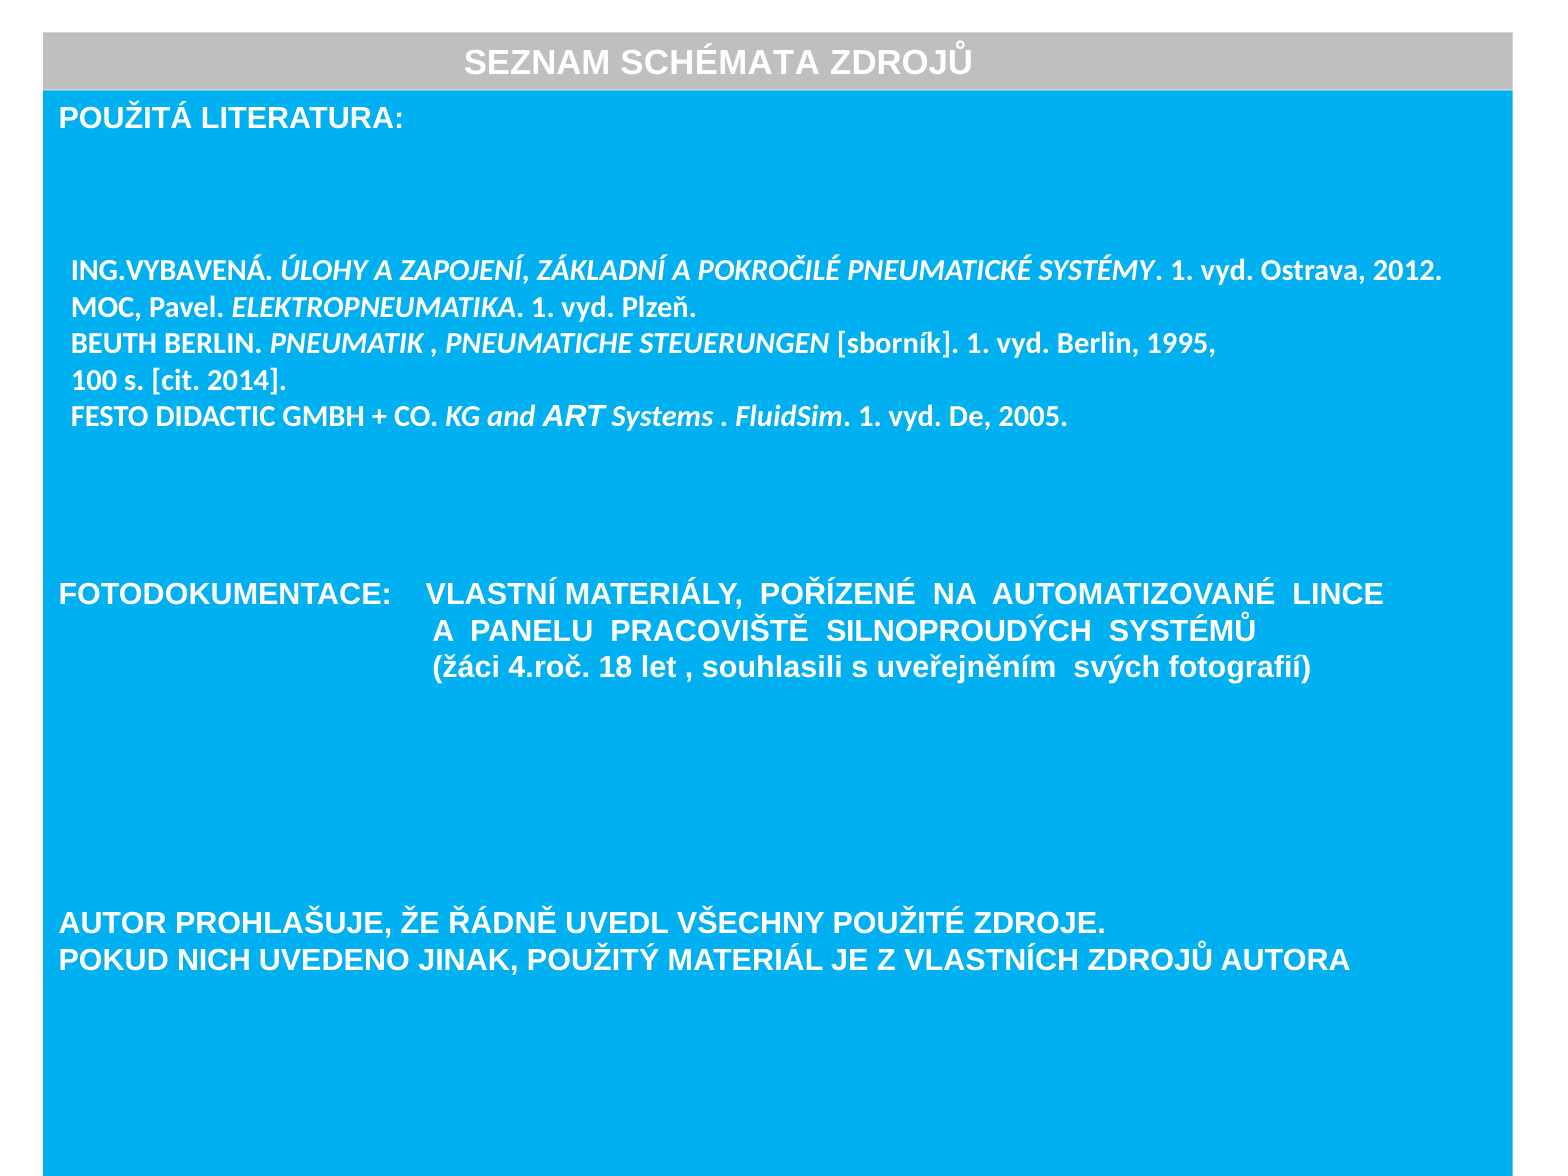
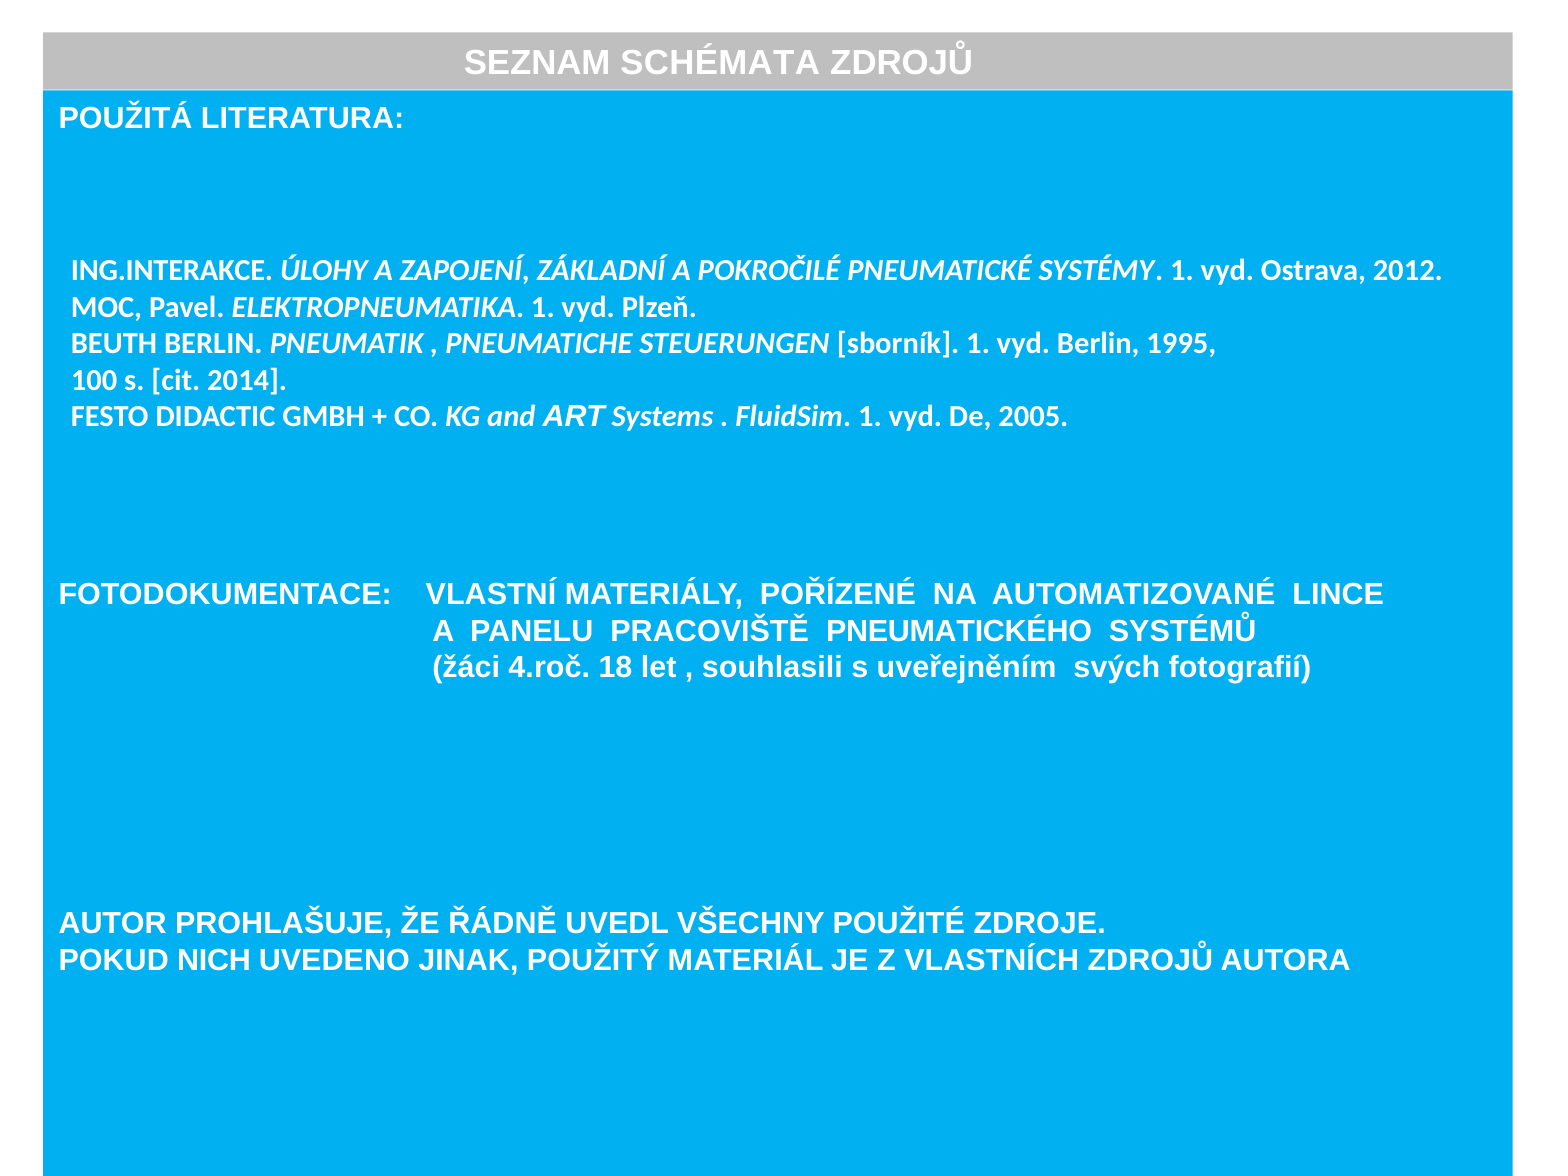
ING.VYBAVENÁ: ING.VYBAVENÁ -> ING.INTERAKCE
SILNOPROUDÝCH: SILNOPROUDÝCH -> PNEUMATICKÉHO
